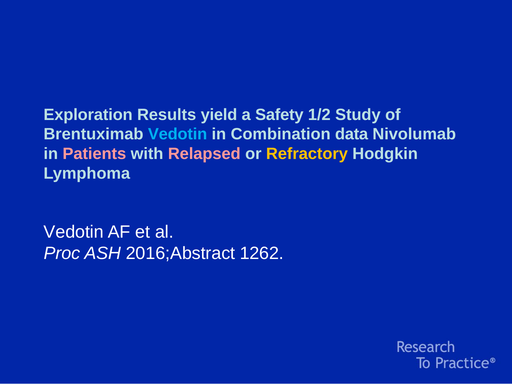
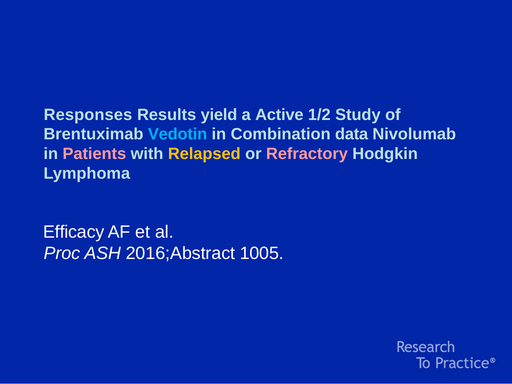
Exploration: Exploration -> Responses
Safety: Safety -> Active
Relapsed colour: pink -> yellow
Refractory colour: yellow -> pink
Vedotin at (74, 232): Vedotin -> Efficacy
1262: 1262 -> 1005
